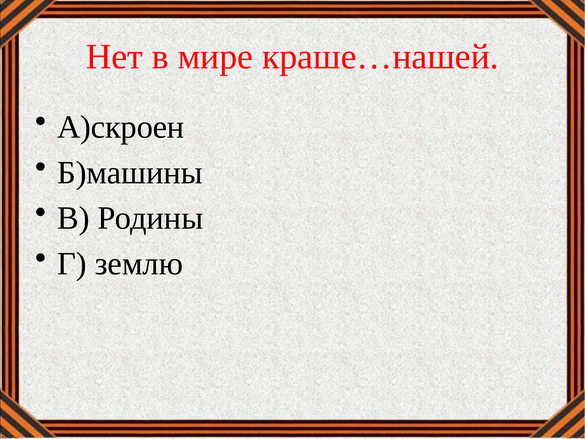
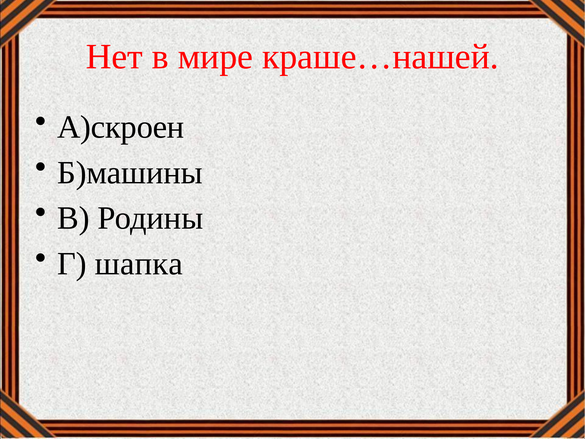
землю: землю -> шапка
